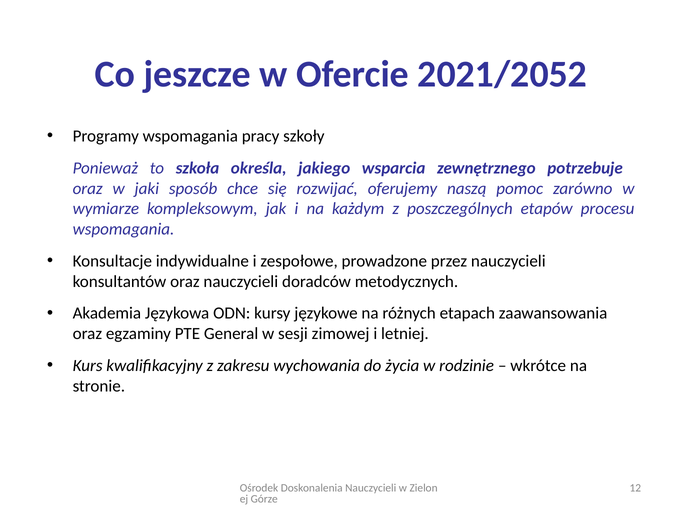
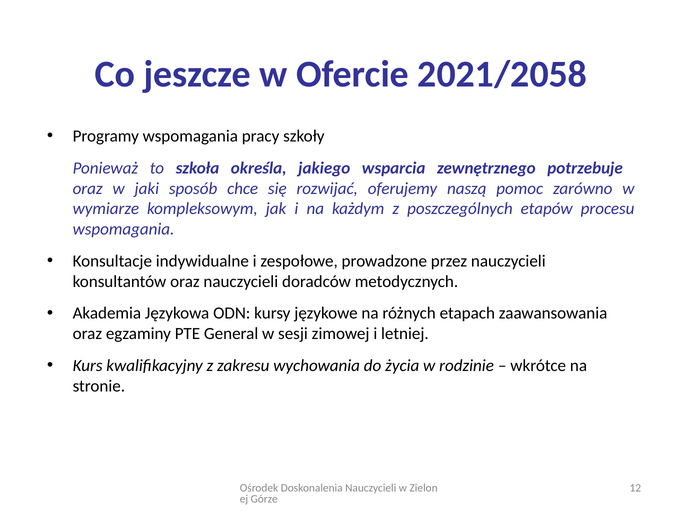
2021/2052: 2021/2052 -> 2021/2058
